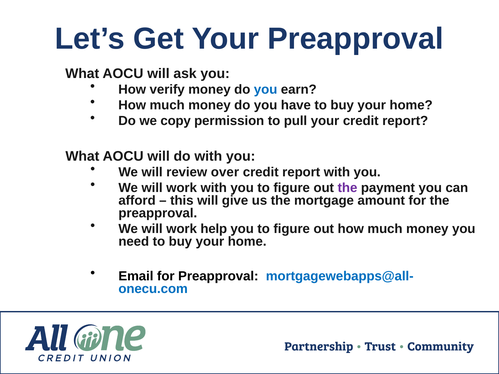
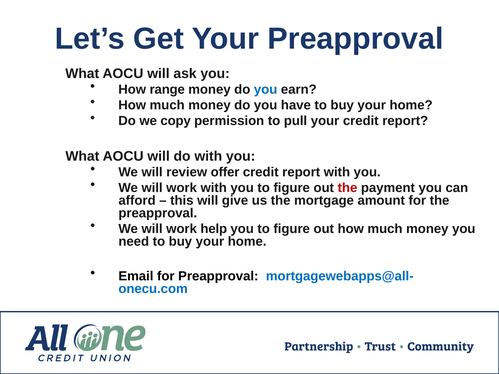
verify: verify -> range
over: over -> offer
the at (347, 188) colour: purple -> red
